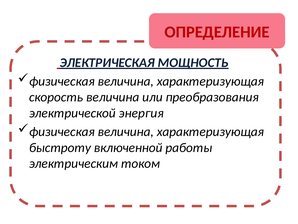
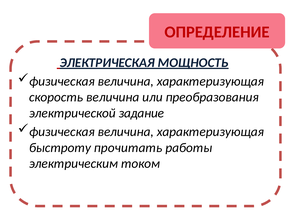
энергия: энергия -> задание
включенной: включенной -> прочитать
